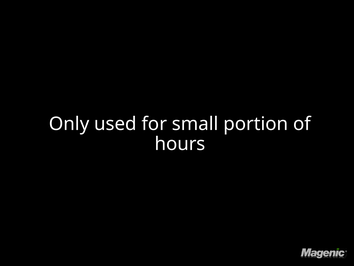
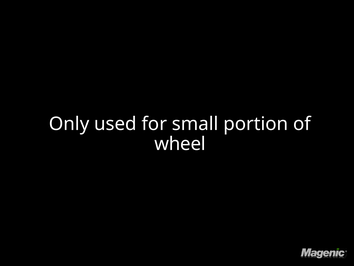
hours: hours -> wheel
